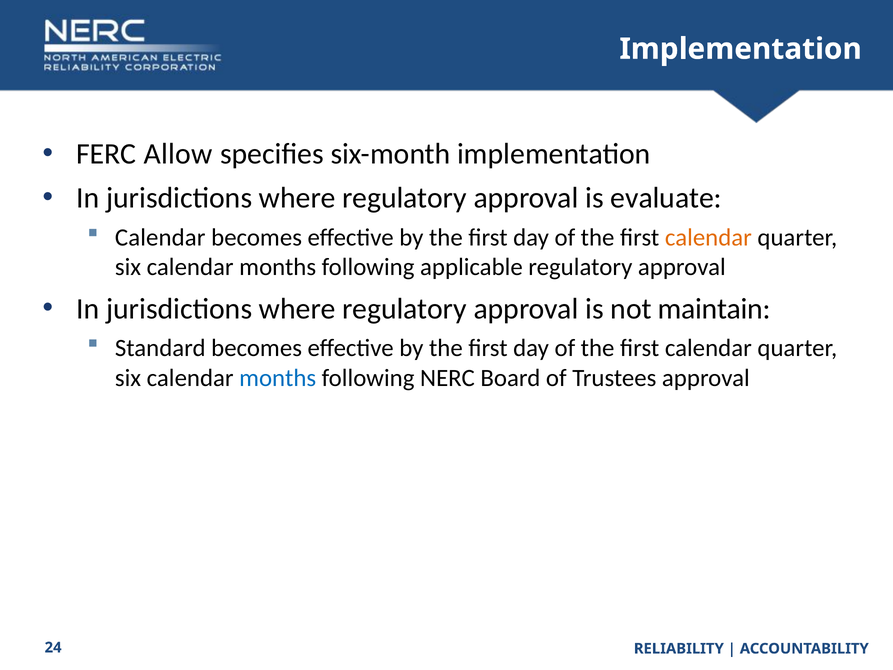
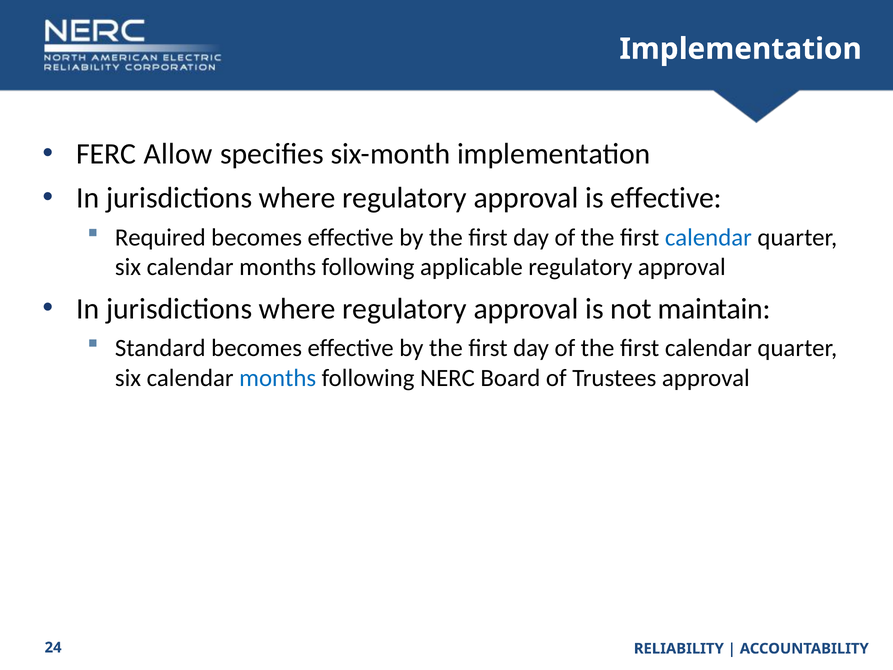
is evaluate: evaluate -> effective
Calendar at (160, 237): Calendar -> Required
calendar at (708, 237) colour: orange -> blue
